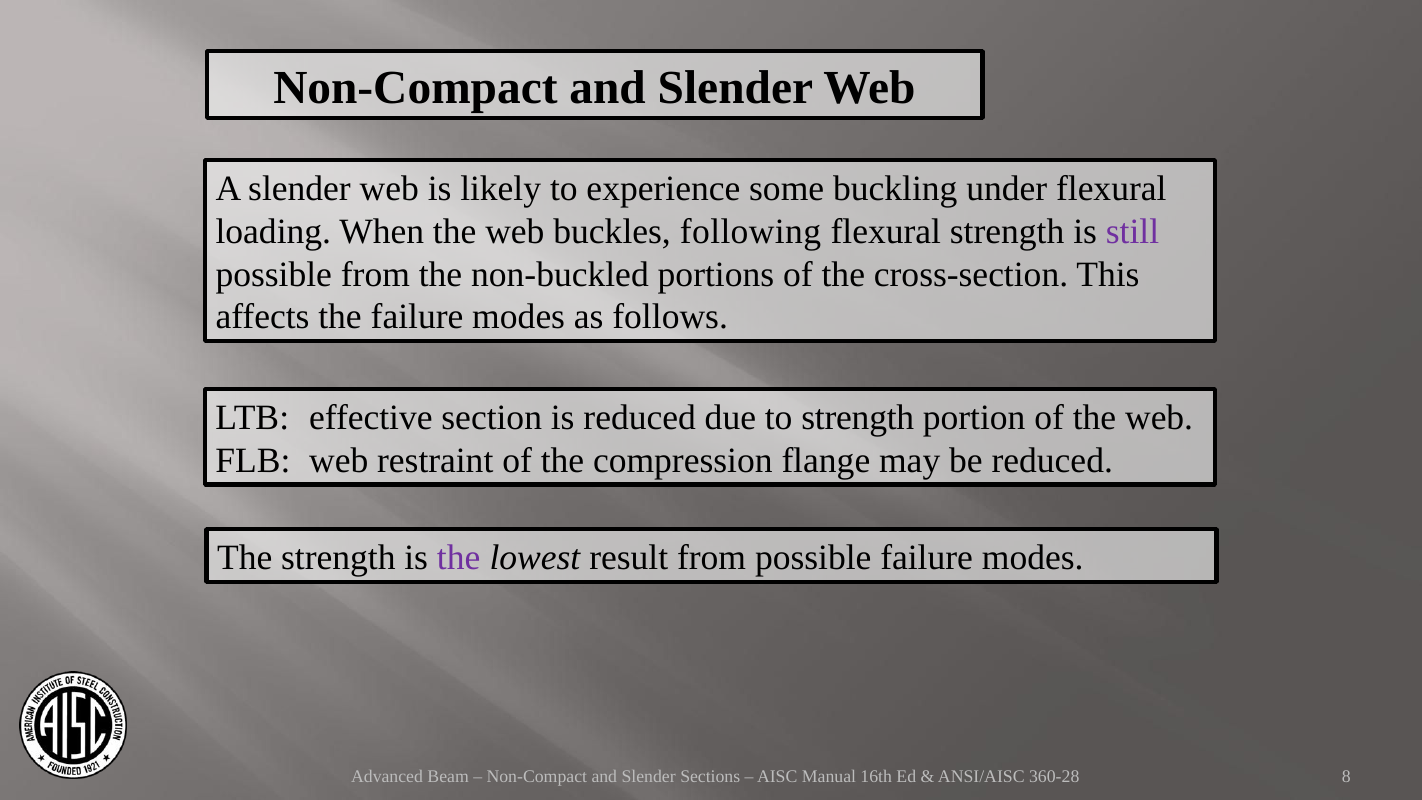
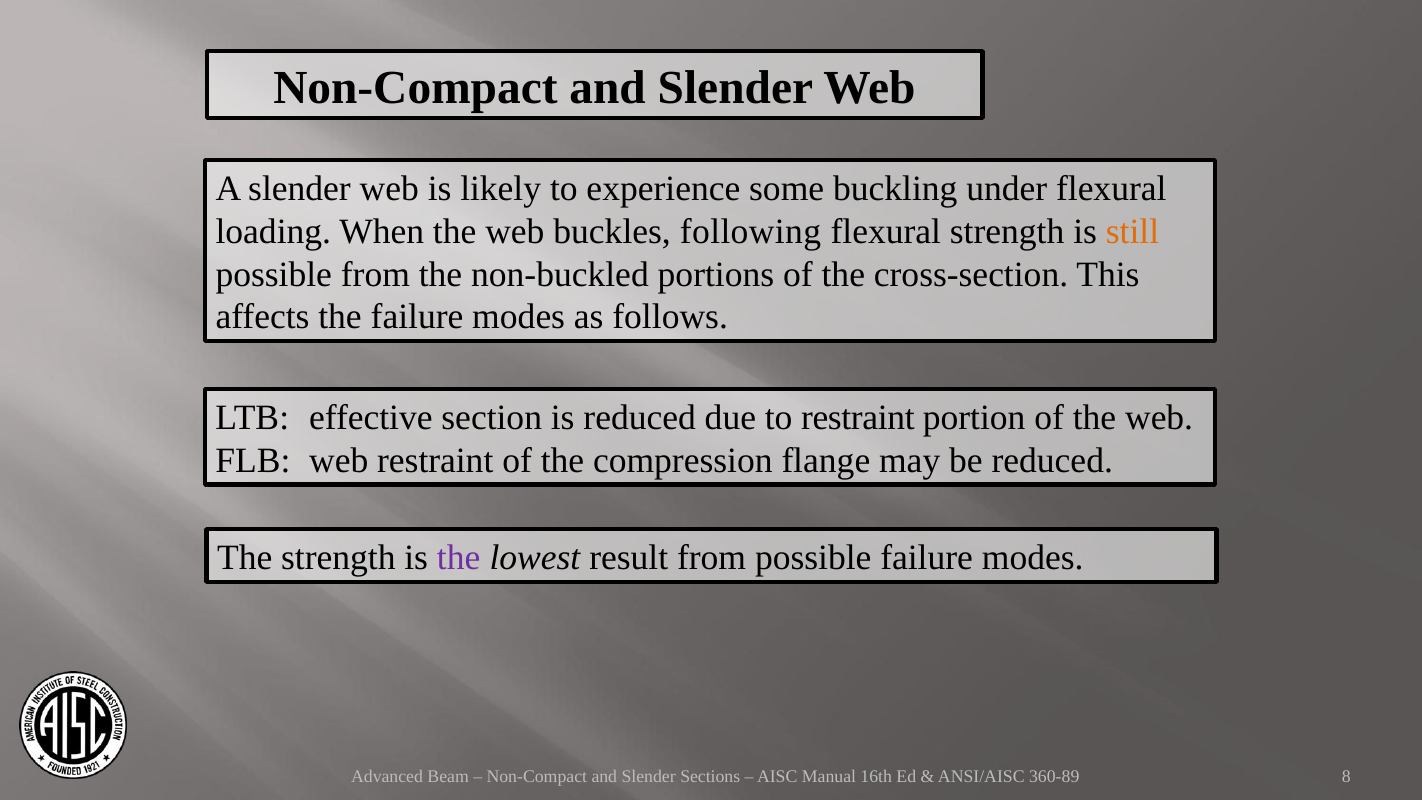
still colour: purple -> orange
to strength: strength -> restraint
360-28: 360-28 -> 360-89
